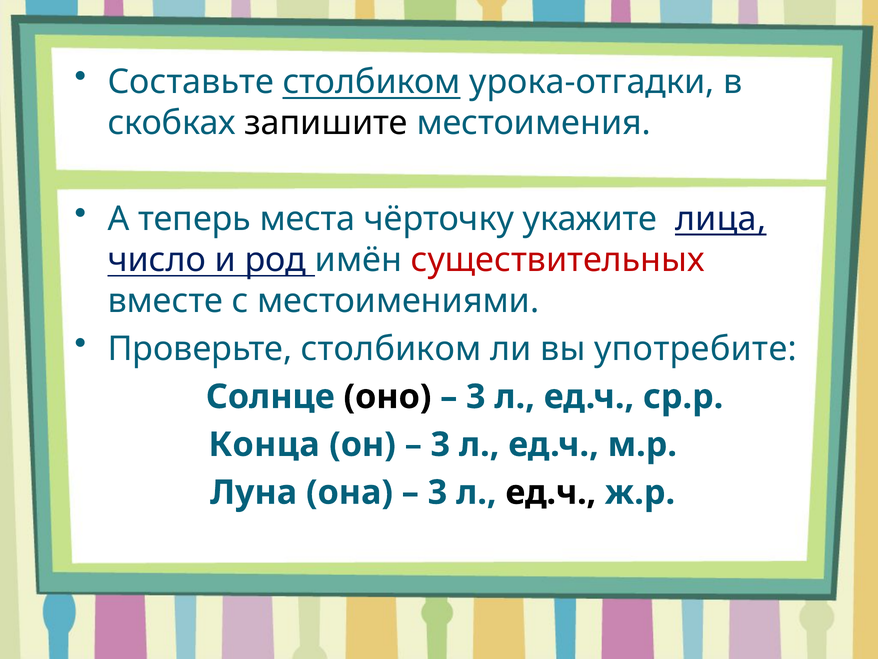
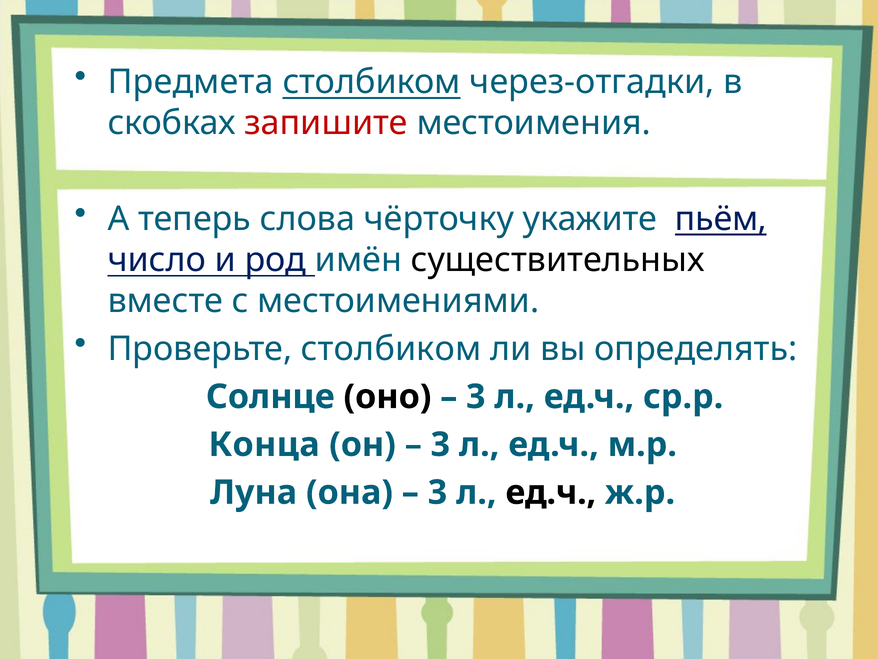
Составьте: Составьте -> Предмета
урока-отгадки: урока-отгадки -> через-отгадки
запишите colour: black -> red
места: места -> слова
лица: лица -> пьём
существительных colour: red -> black
употребите: употребите -> определять
